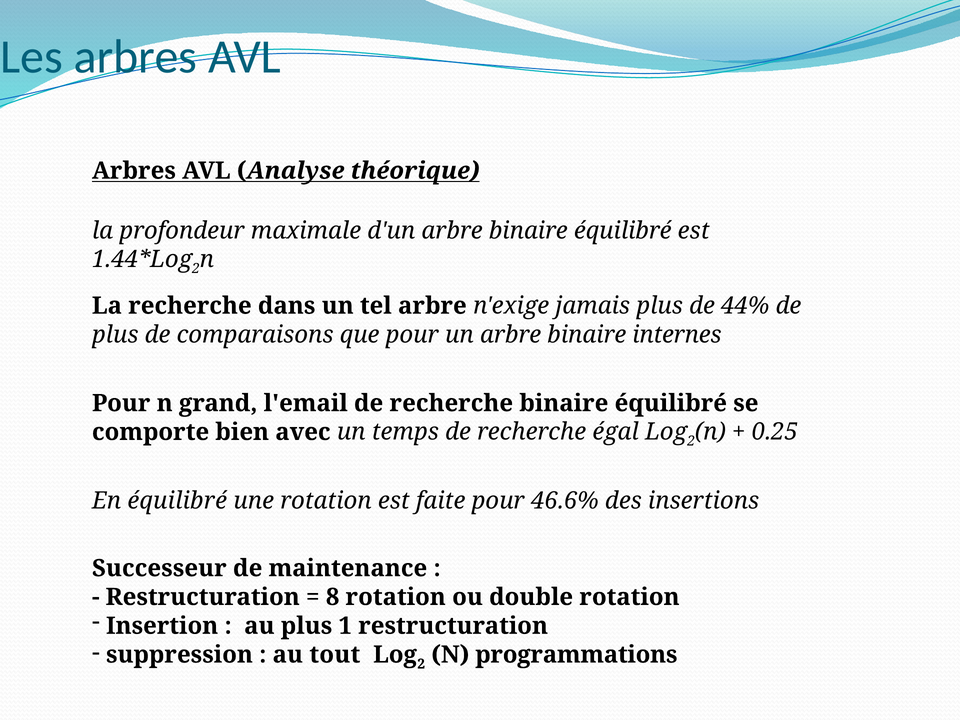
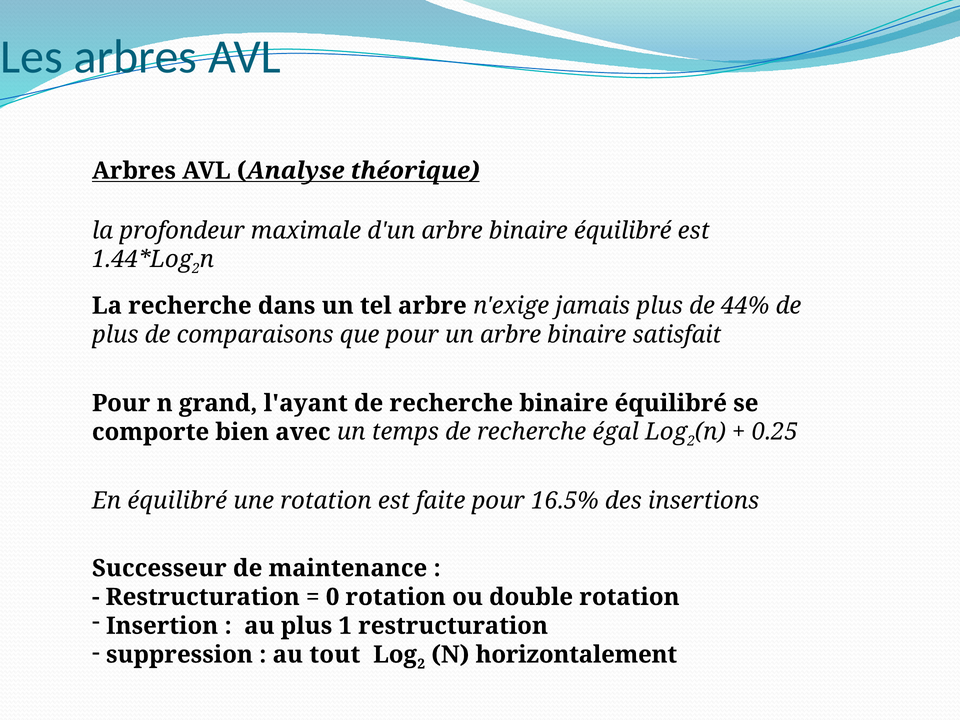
internes: internes -> satisfait
l'email: l'email -> l'ayant
46.6%: 46.6% -> 16.5%
8: 8 -> 0
programmations: programmations -> horizontalement
